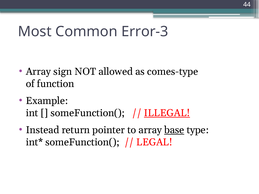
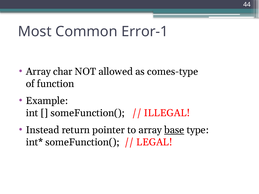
Error-3: Error-3 -> Error-1
sign: sign -> char
ILLEGAL underline: present -> none
